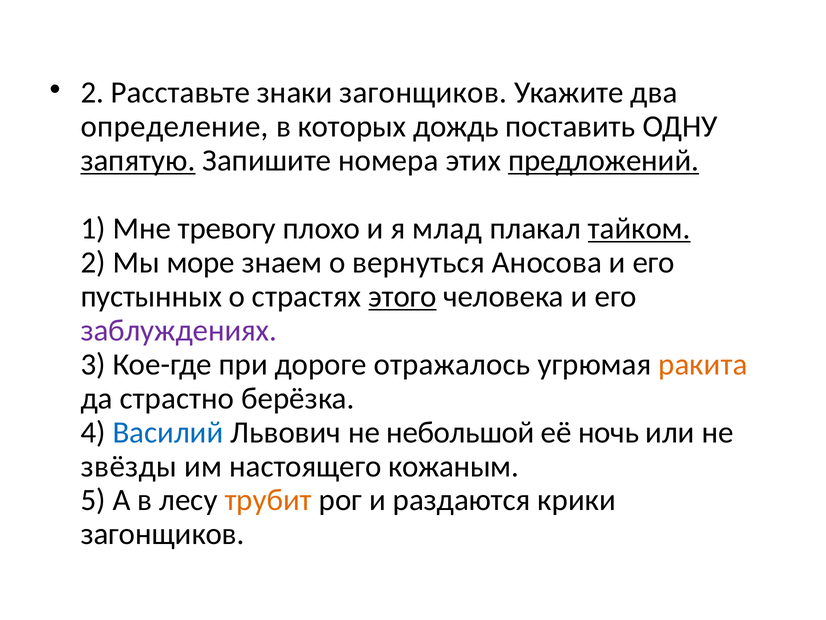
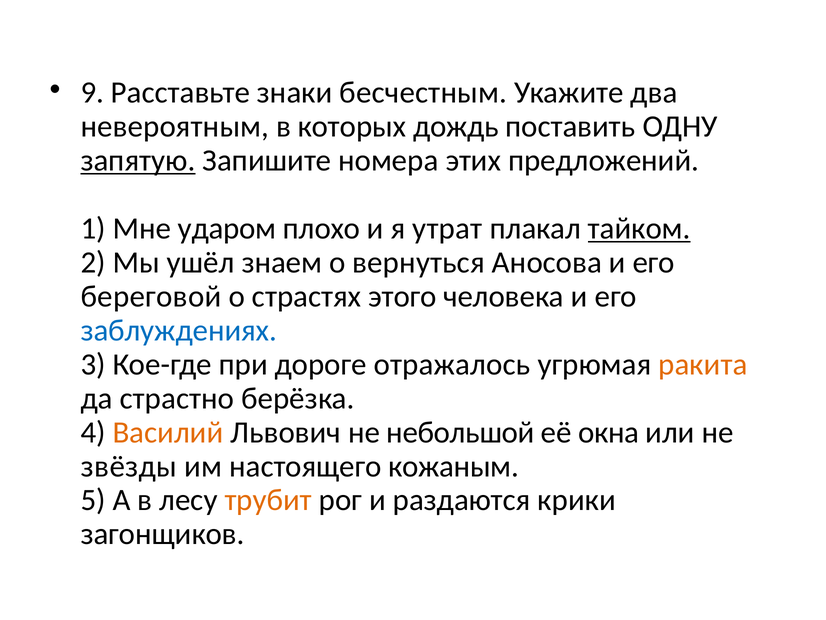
2 at (92, 92): 2 -> 9
знаки загонщиков: загонщиков -> бесчестным
определение: определение -> невероятным
предложений underline: present -> none
тревогу: тревогу -> ударом
млад: млад -> утрат
море: море -> ушёл
пустынных: пустынных -> береговой
этого underline: present -> none
заблуждениях colour: purple -> blue
Василий colour: blue -> orange
ночь: ночь -> окна
